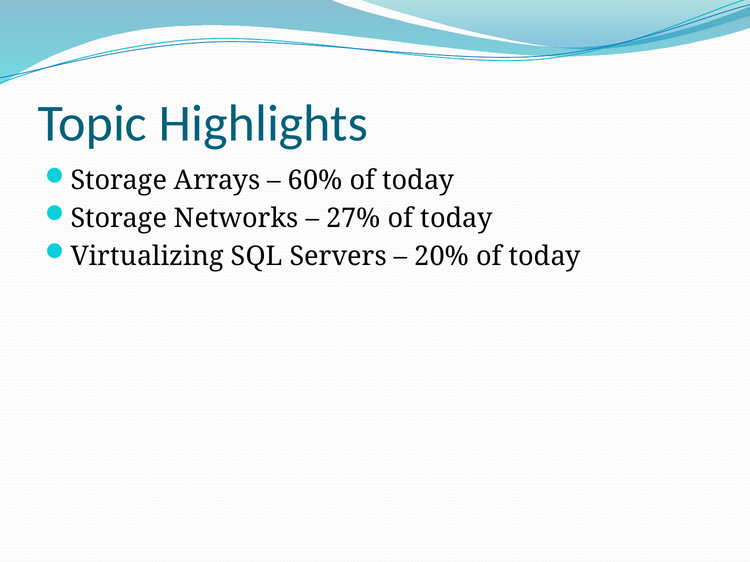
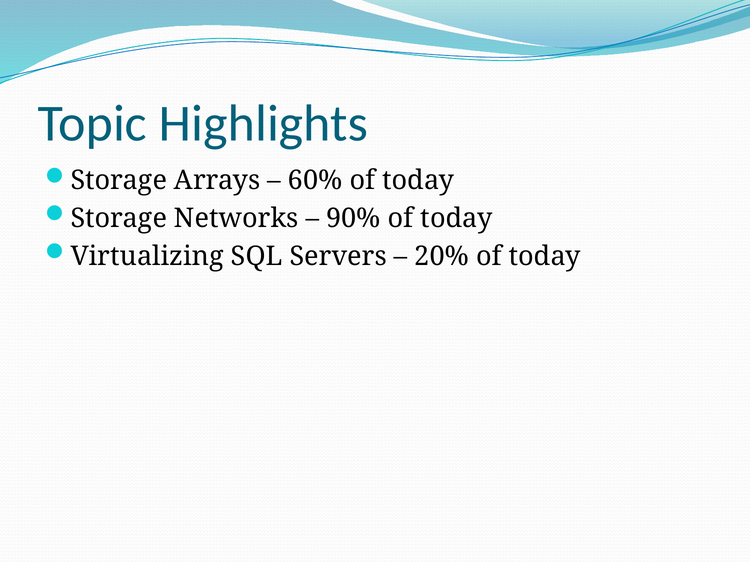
27%: 27% -> 90%
